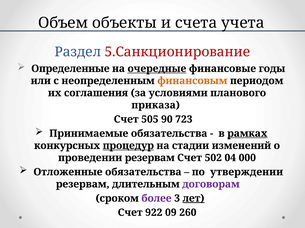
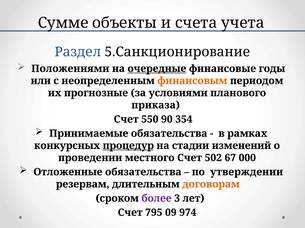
Объем: Объем -> Сумме
5.Санкционирование colour: red -> black
Определенные: Определенные -> Положениями
соглашения: соглашения -> прогнозные
505: 505 -> 550
723: 723 -> 354
рамках underline: present -> none
проведении резервам: резервам -> местного
04: 04 -> 67
договорам colour: purple -> orange
лет underline: present -> none
922: 922 -> 795
260: 260 -> 974
